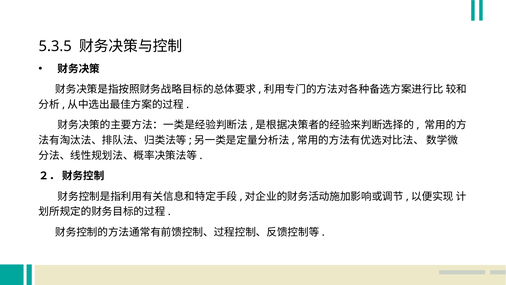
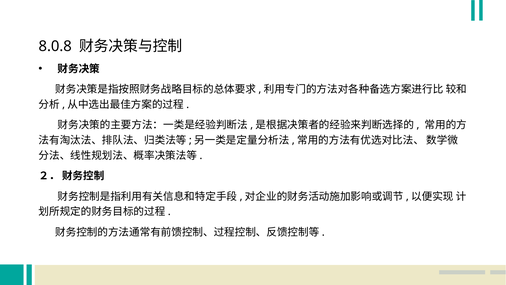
5.3.5: 5.3.5 -> 8.0.8
